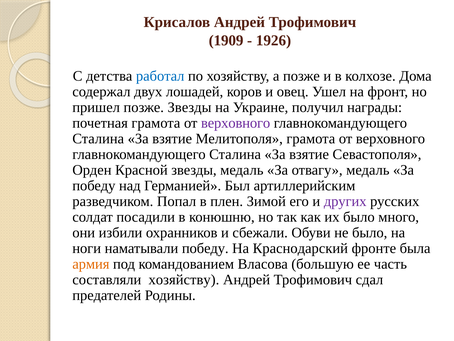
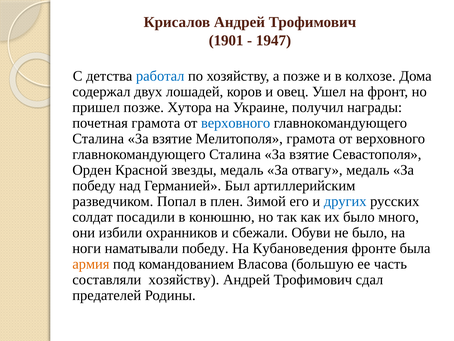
1909: 1909 -> 1901
1926: 1926 -> 1947
позже Звезды: Звезды -> Хутора
верховного at (236, 123) colour: purple -> blue
других colour: purple -> blue
Краснодарский: Краснодарский -> Кубановедения
